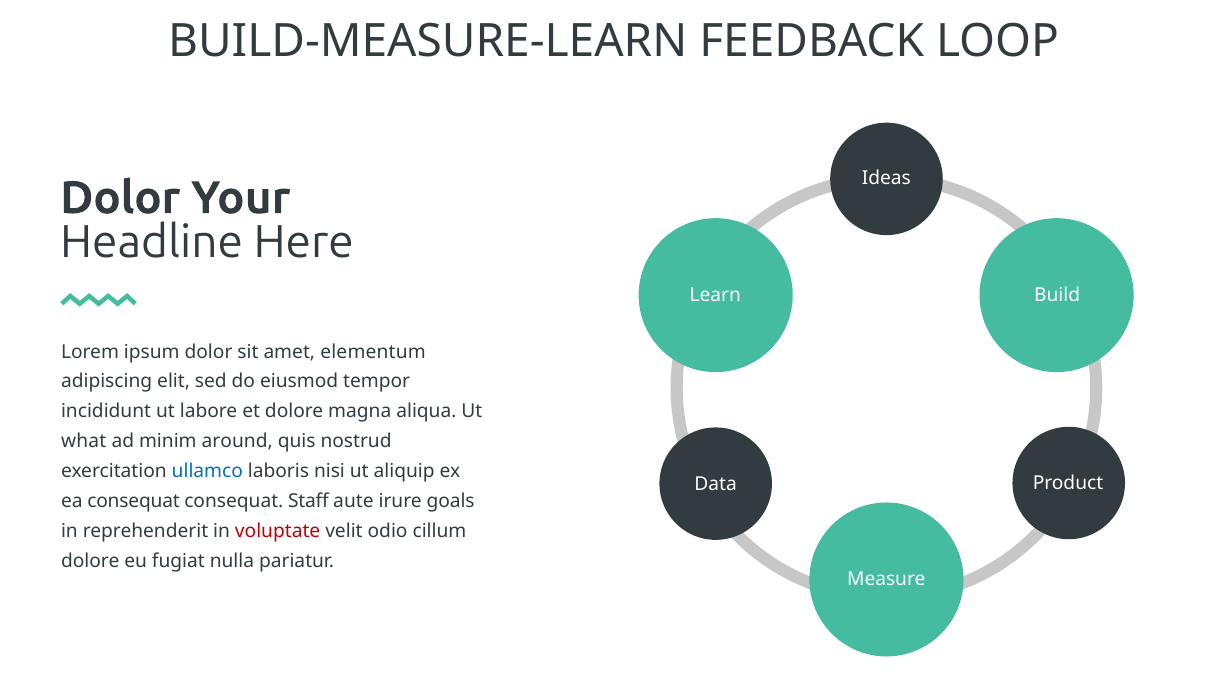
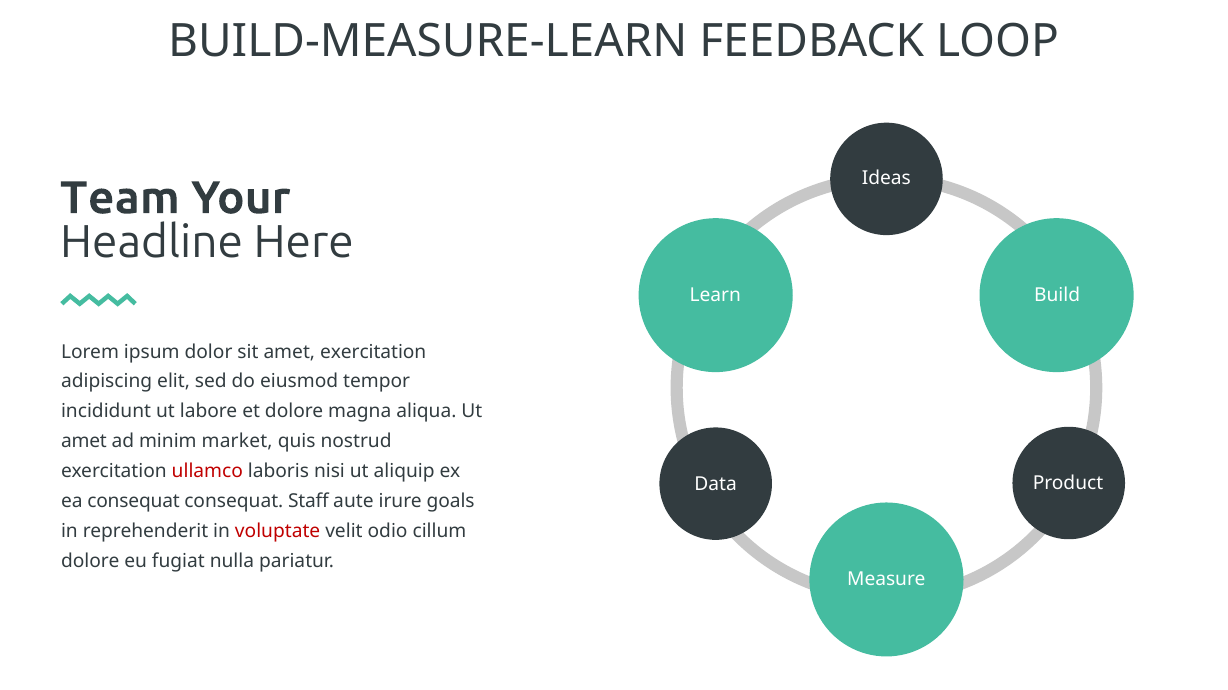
Dolor at (120, 198): Dolor -> Team
amet elementum: elementum -> exercitation
what at (84, 442): what -> amet
around: around -> market
ullamco colour: blue -> red
